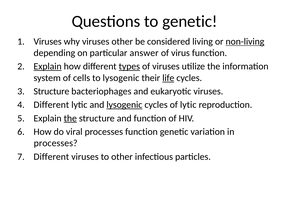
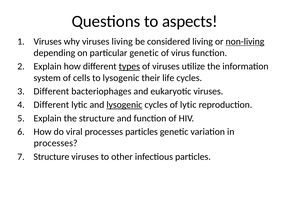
to genetic: genetic -> aspects
viruses other: other -> living
particular answer: answer -> genetic
Explain at (48, 67) underline: present -> none
life underline: present -> none
Structure at (51, 92): Structure -> Different
the at (70, 119) underline: present -> none
processes function: function -> particles
Different at (51, 157): Different -> Structure
